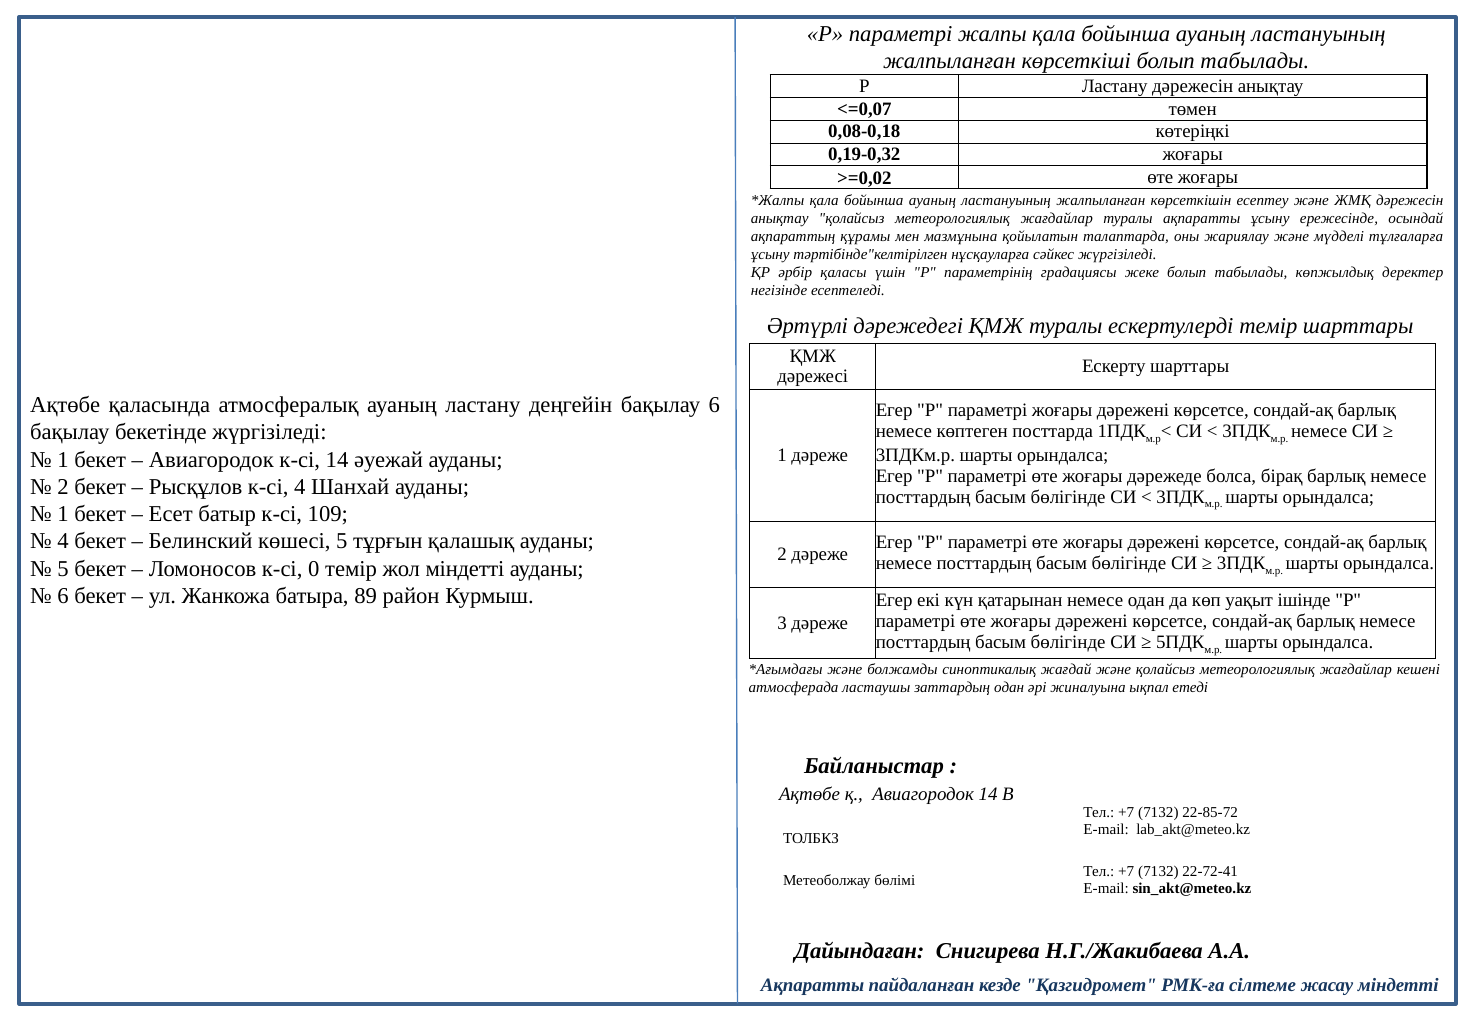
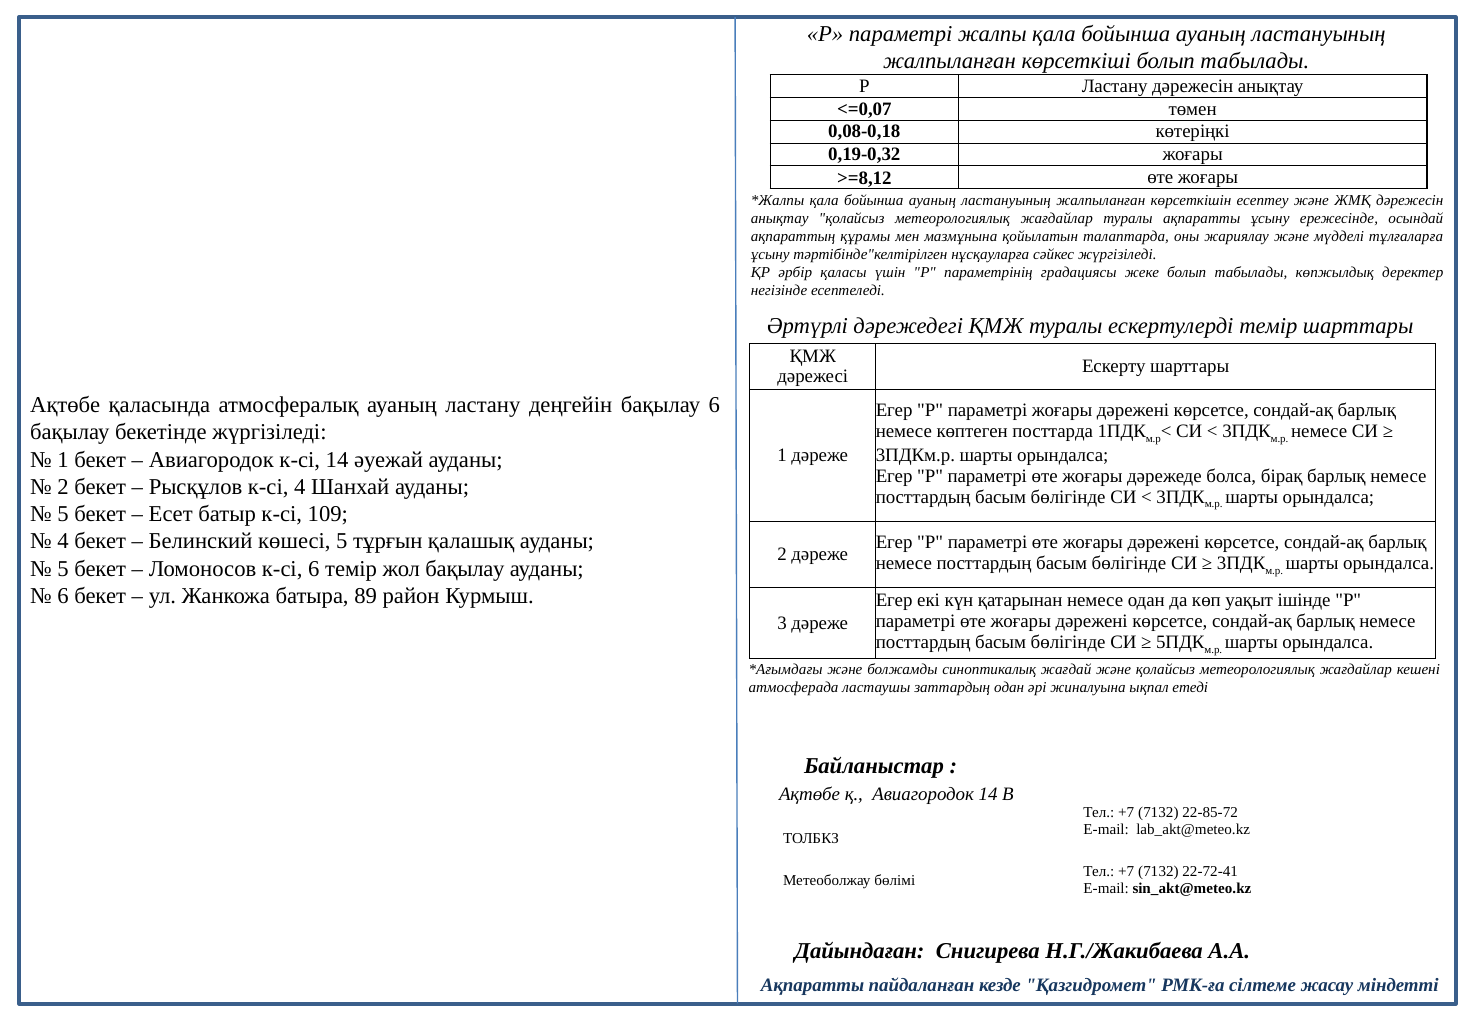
>=0,02: >=0,02 -> >=8,12
1 at (63, 514): 1 -> 5
к-сі 0: 0 -> 6
жол міндетті: міндетті -> бақылау
